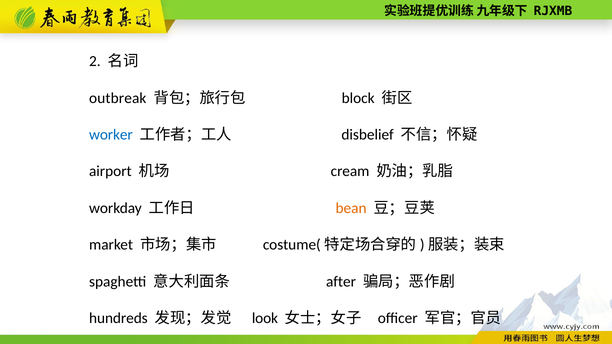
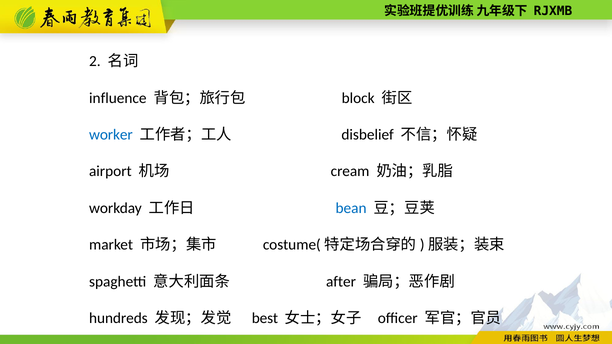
outbreak: outbreak -> influence
bean colour: orange -> blue
look: look -> best
